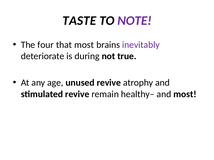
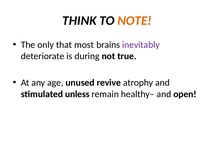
TASTE: TASTE -> THINK
NOTE colour: purple -> orange
four: four -> only
stimulated revive: revive -> unless
and most: most -> open
